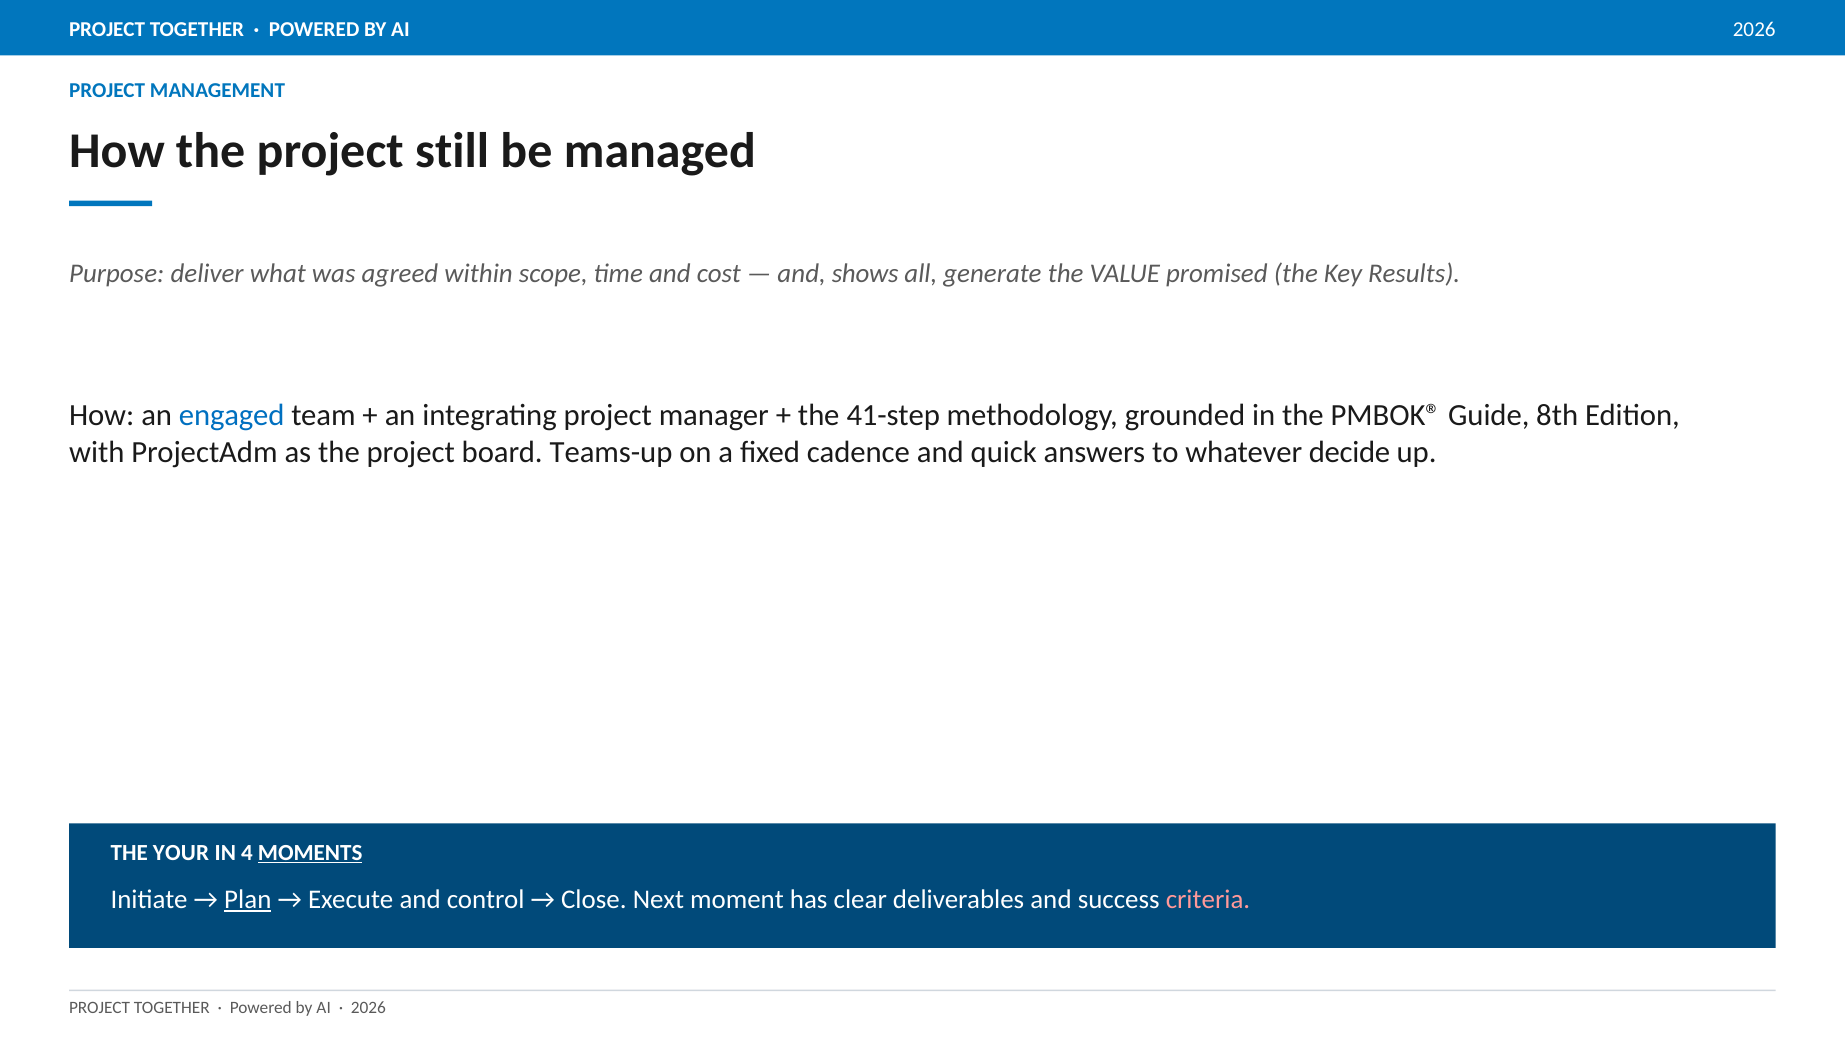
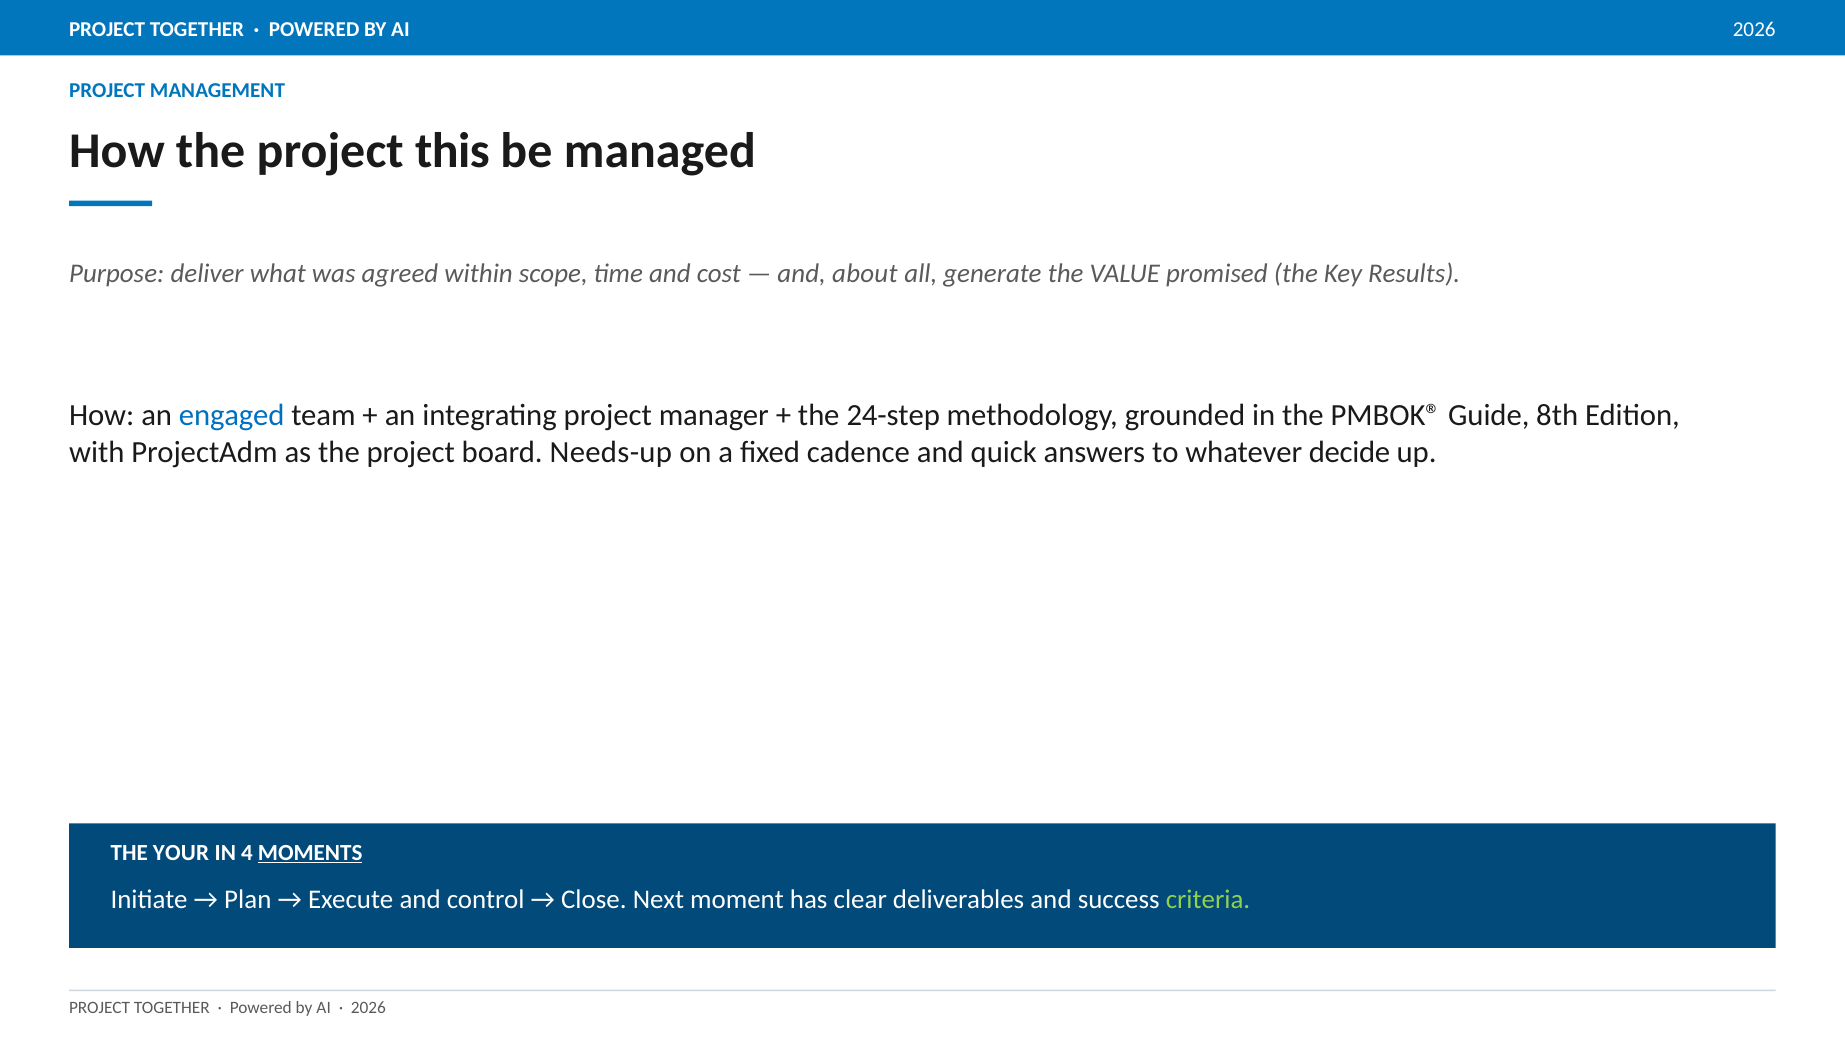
still: still -> this
shows: shows -> about
41-step: 41-step -> 24-step
Teams-up: Teams-up -> Needs-up
Plan underline: present -> none
criteria colour: pink -> light green
